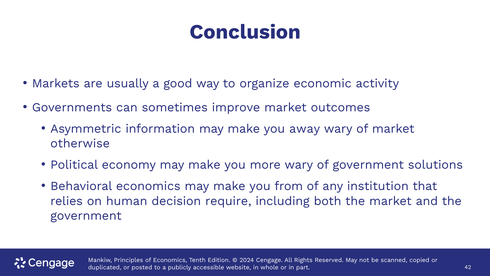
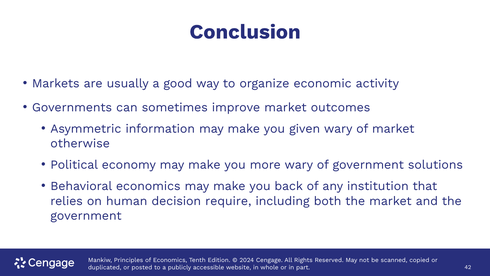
away: away -> given
from: from -> back
